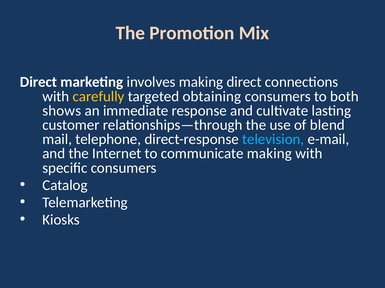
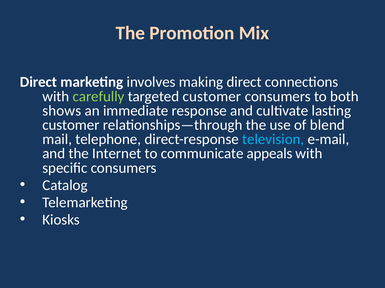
carefully colour: yellow -> light green
targeted obtaining: obtaining -> customer
communicate making: making -> appeals
